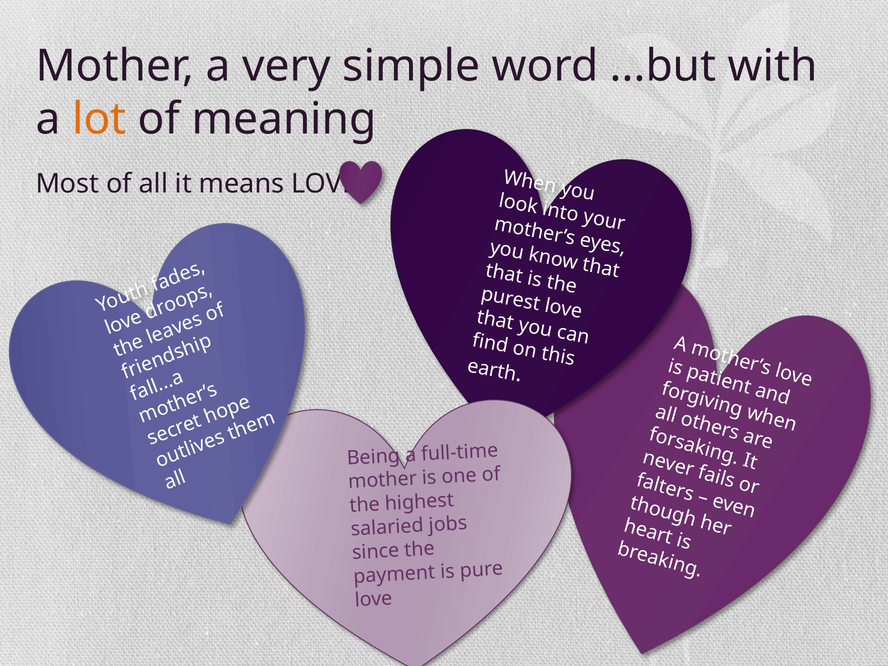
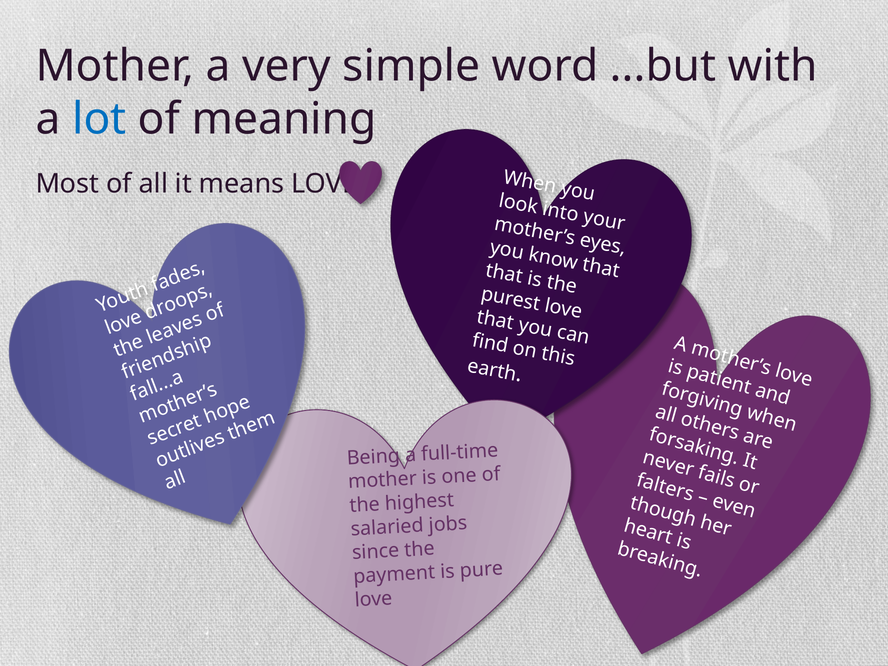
lot colour: orange -> blue
